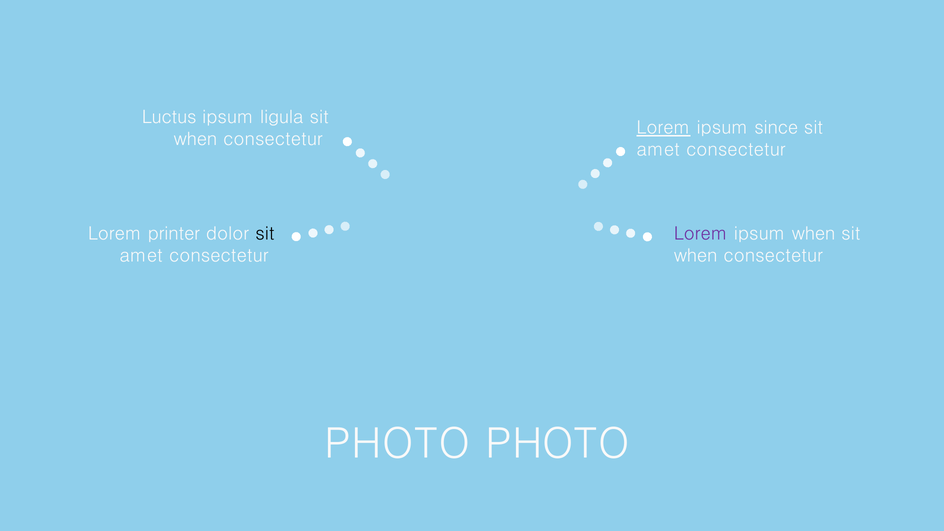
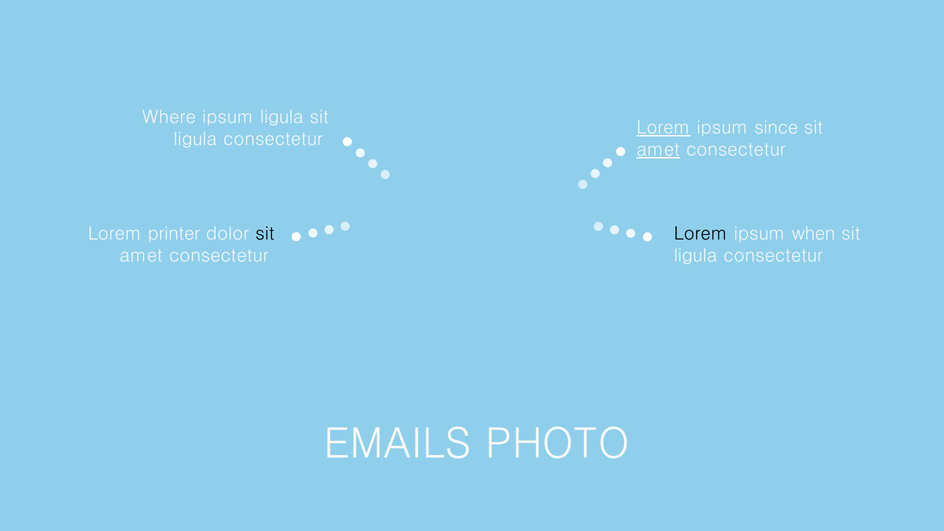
Luctus: Luctus -> Where
when at (195, 139): when -> ligula
amet at (658, 150) underline: none -> present
Lorem at (701, 234) colour: purple -> black
when at (696, 256): when -> ligula
PHOTO at (397, 444): PHOTO -> EMAILS
